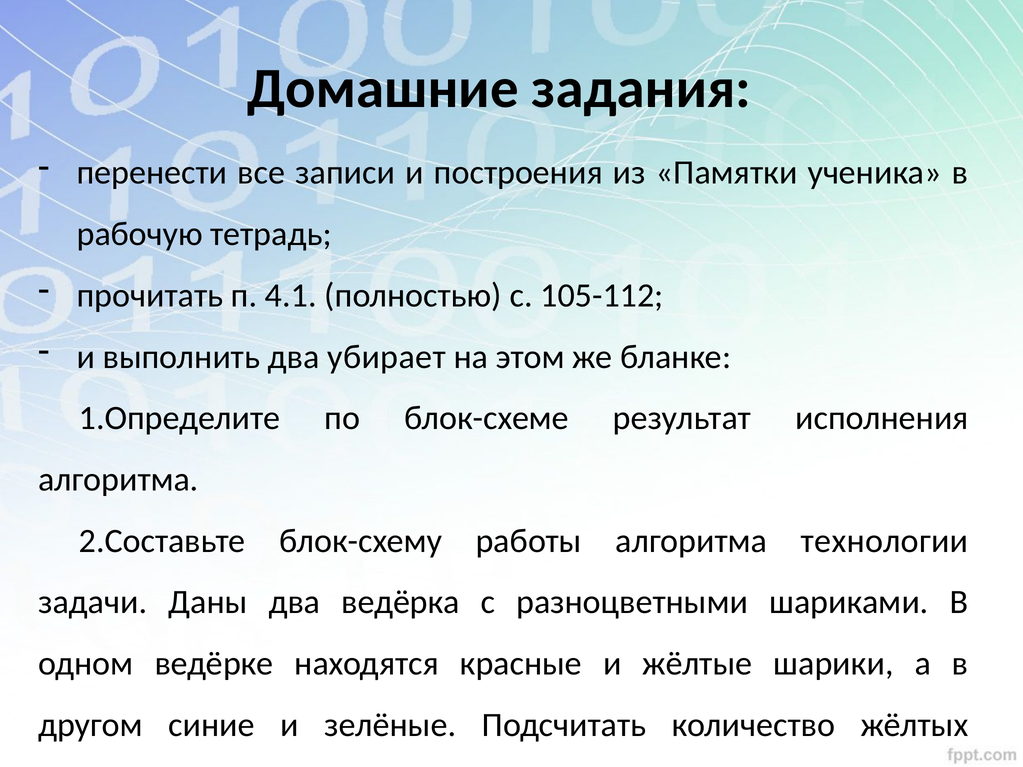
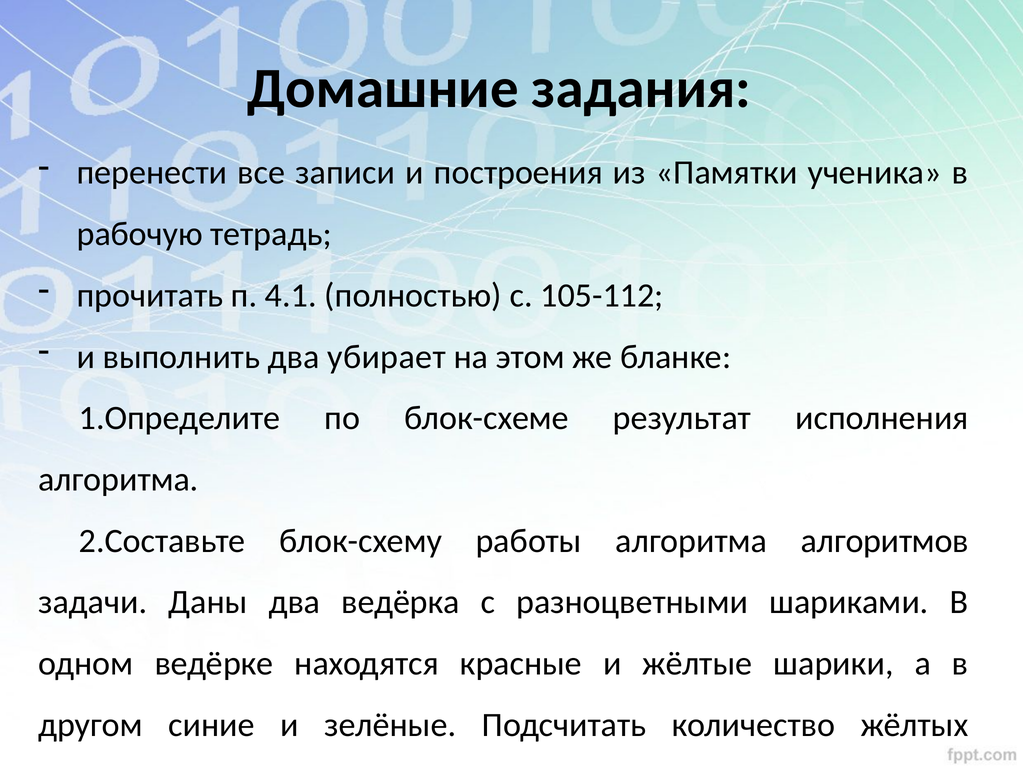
технологии: технологии -> алгоритмов
